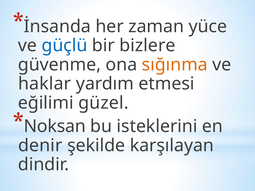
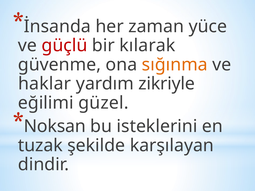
güçlü colour: blue -> red
bizlere: bizlere -> kılarak
etmesi: etmesi -> zikriyle
denir: denir -> tuzak
